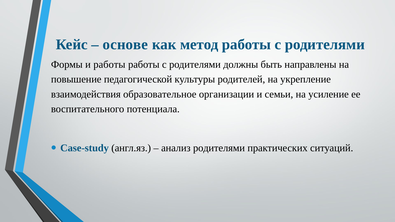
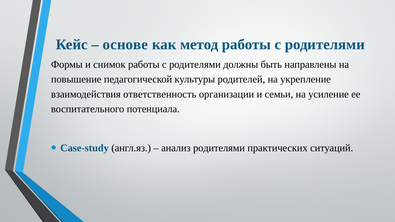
и работы: работы -> снимок
образовательное: образовательное -> ответственность
